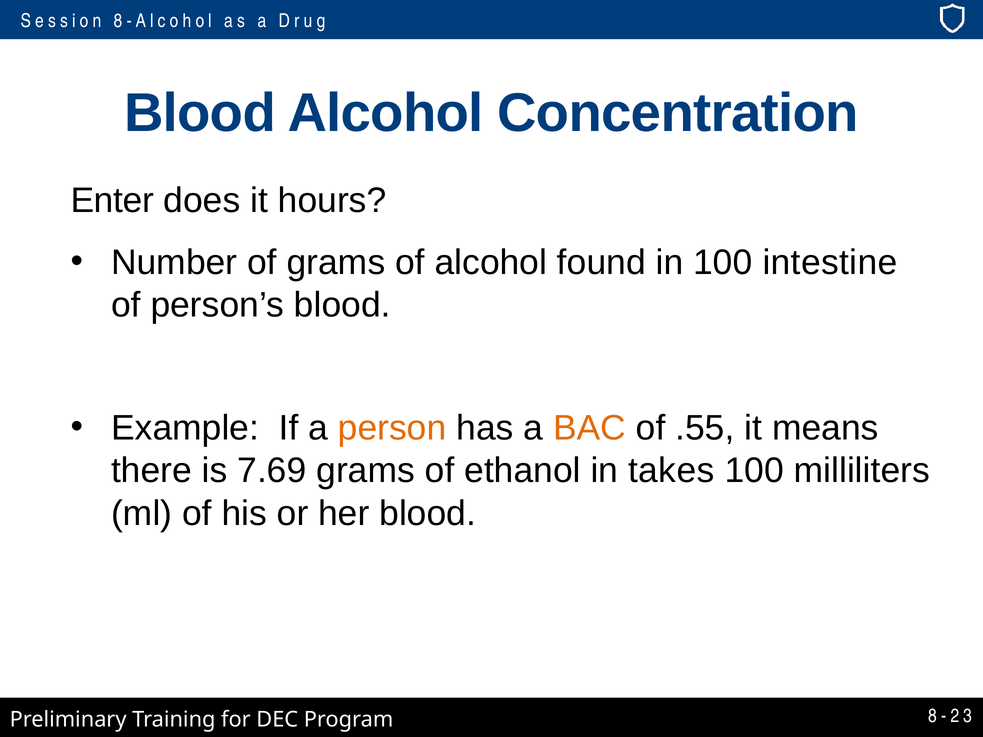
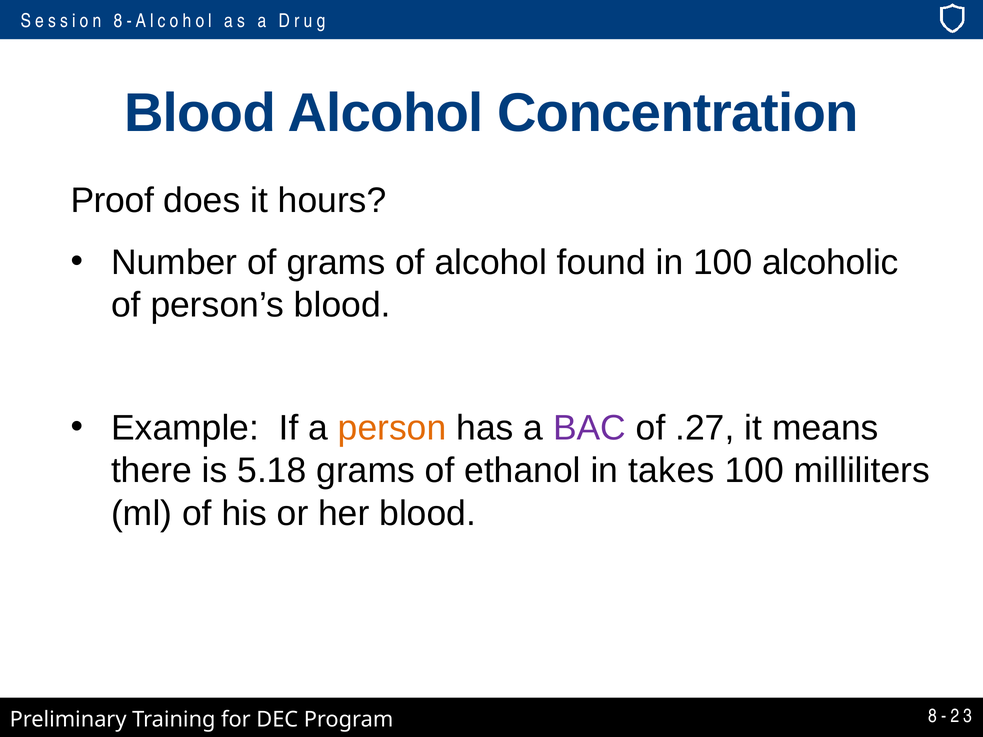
Enter: Enter -> Proof
intestine: intestine -> alcoholic
BAC colour: orange -> purple
.55: .55 -> .27
7.69: 7.69 -> 5.18
